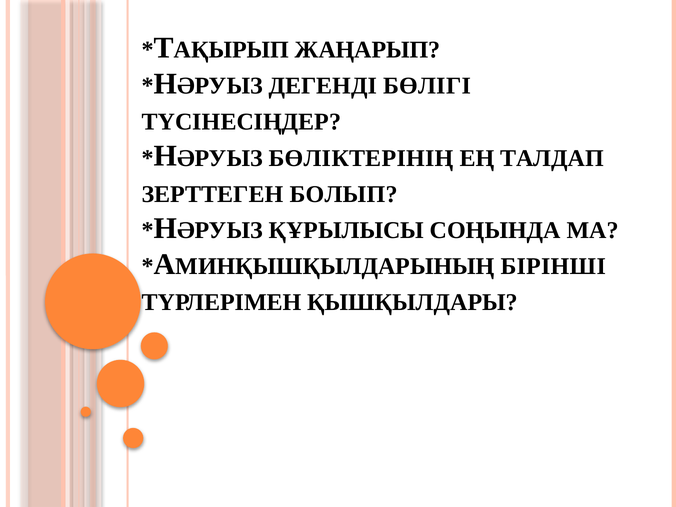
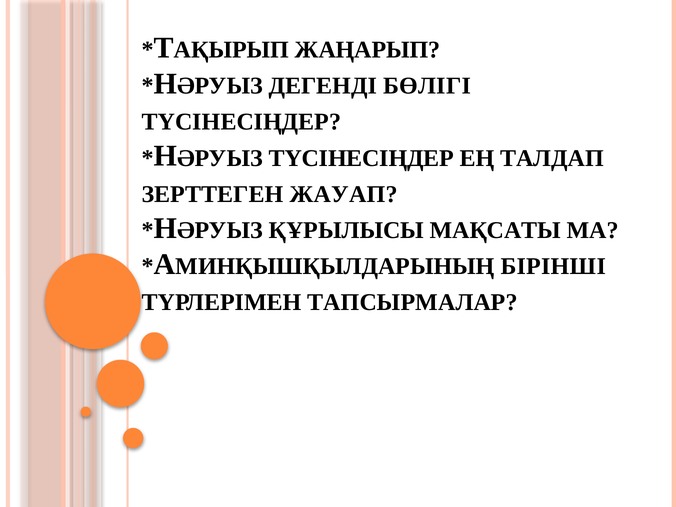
БӨЛІКТЕРІНІҢ at (361, 158): БӨЛІКТЕРІНІҢ -> ТҮСІНЕСІҢДЕР
БОЛЫП: БОЛЫП -> ЖАУАП
СОҢЫНДА: СОҢЫНДА -> МАҚСАТЫ
ҚЫШҚЫЛДАРЫ: ҚЫШҚЫЛДАРЫ -> ТАПСЫРМАЛАР
